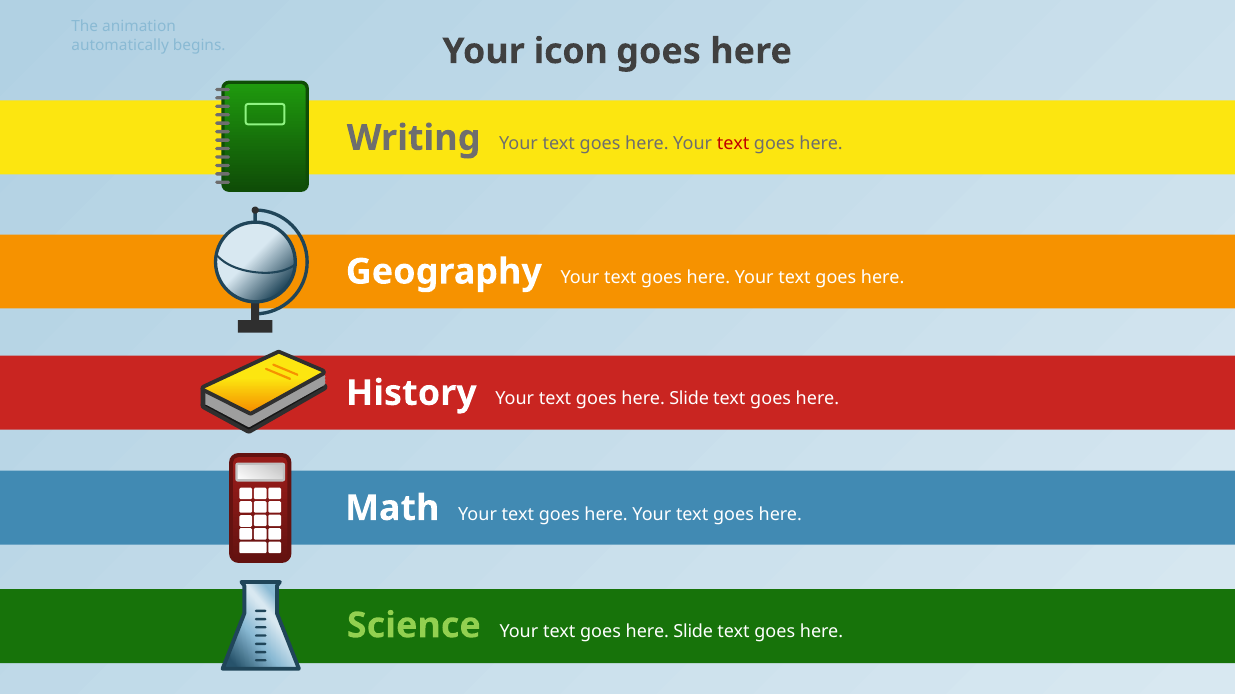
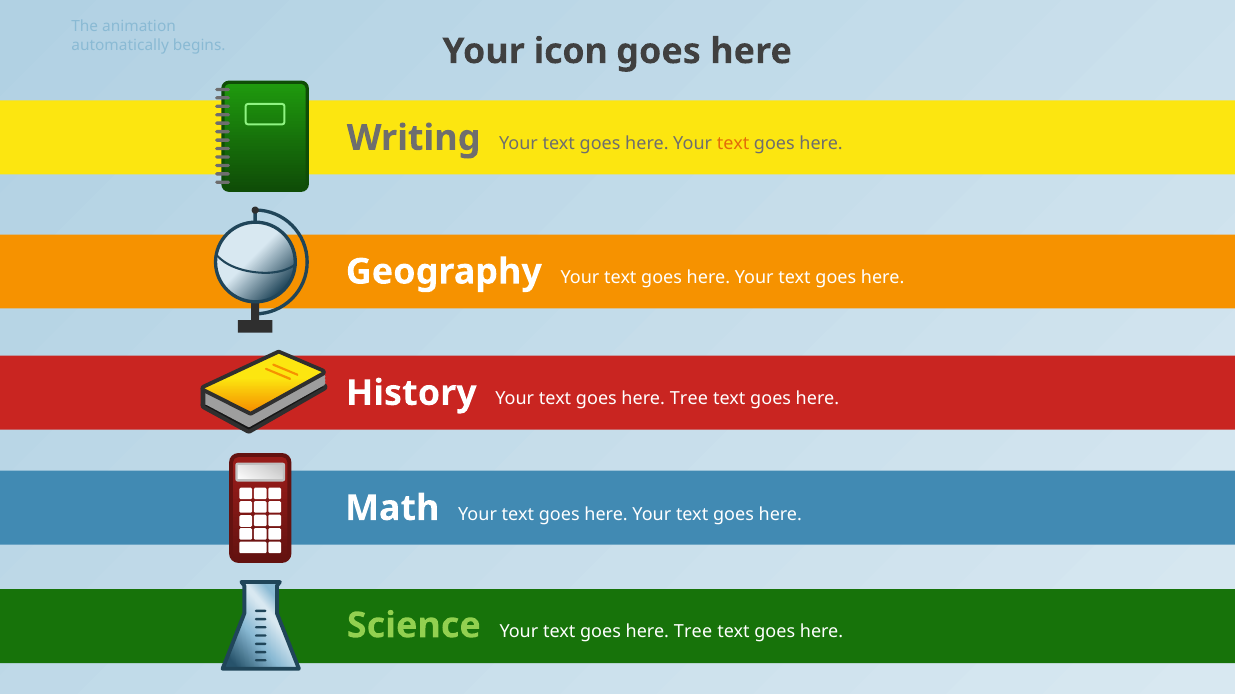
text at (733, 144) colour: red -> orange
Slide at (689, 399): Slide -> Tree
Slide at (693, 632): Slide -> Tree
